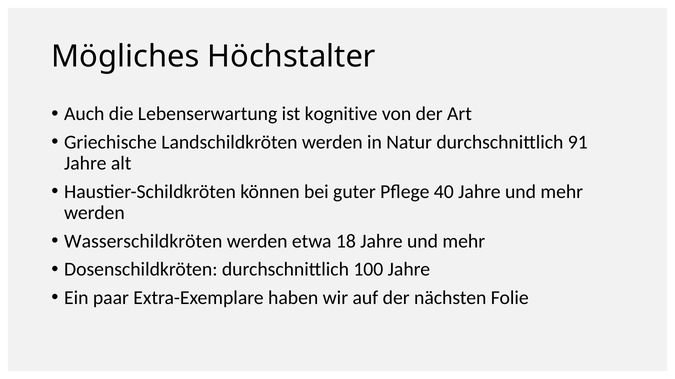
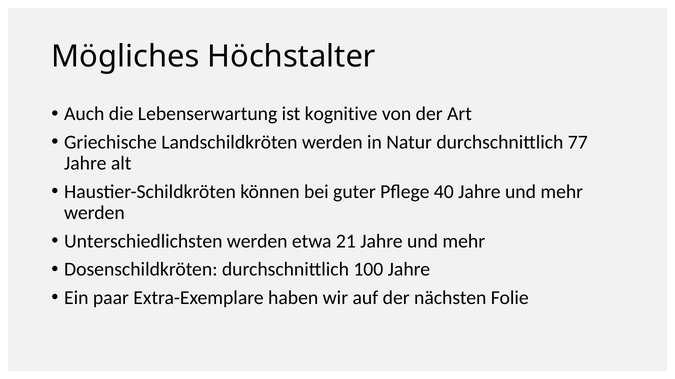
91: 91 -> 77
Wasserschildkröten: Wasserschildkröten -> Unterschiedlichsten
18: 18 -> 21
